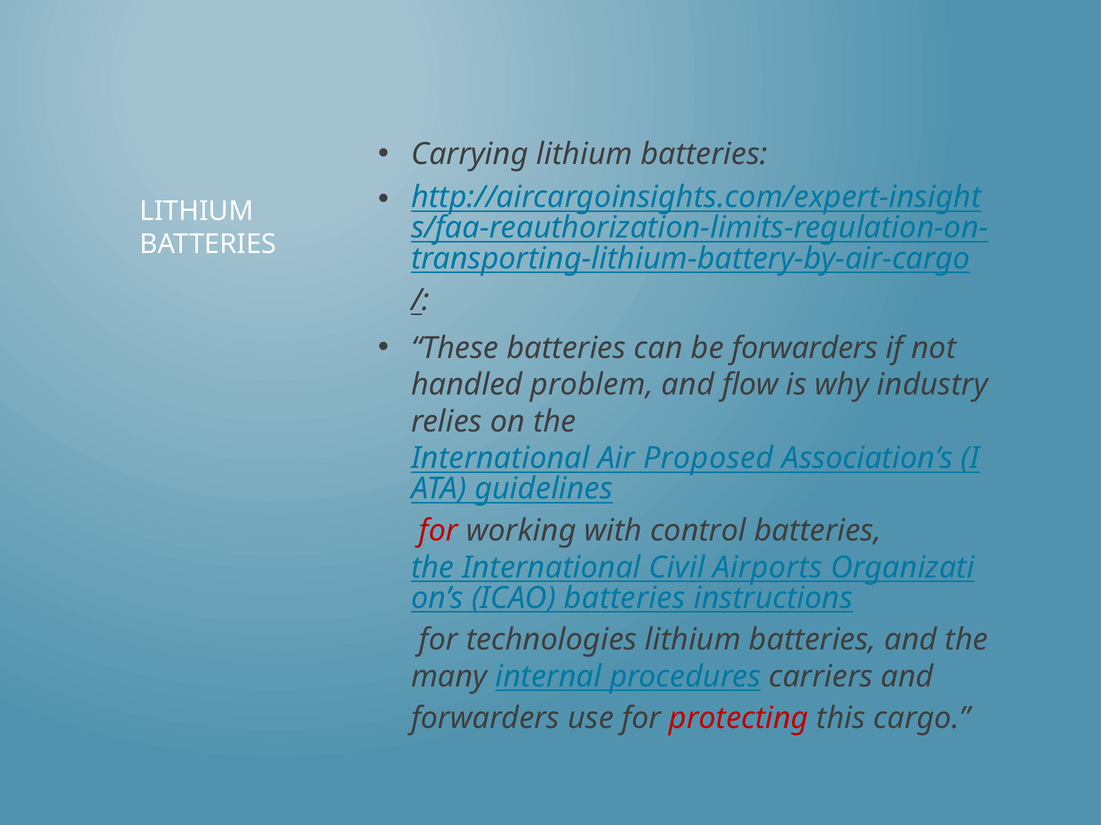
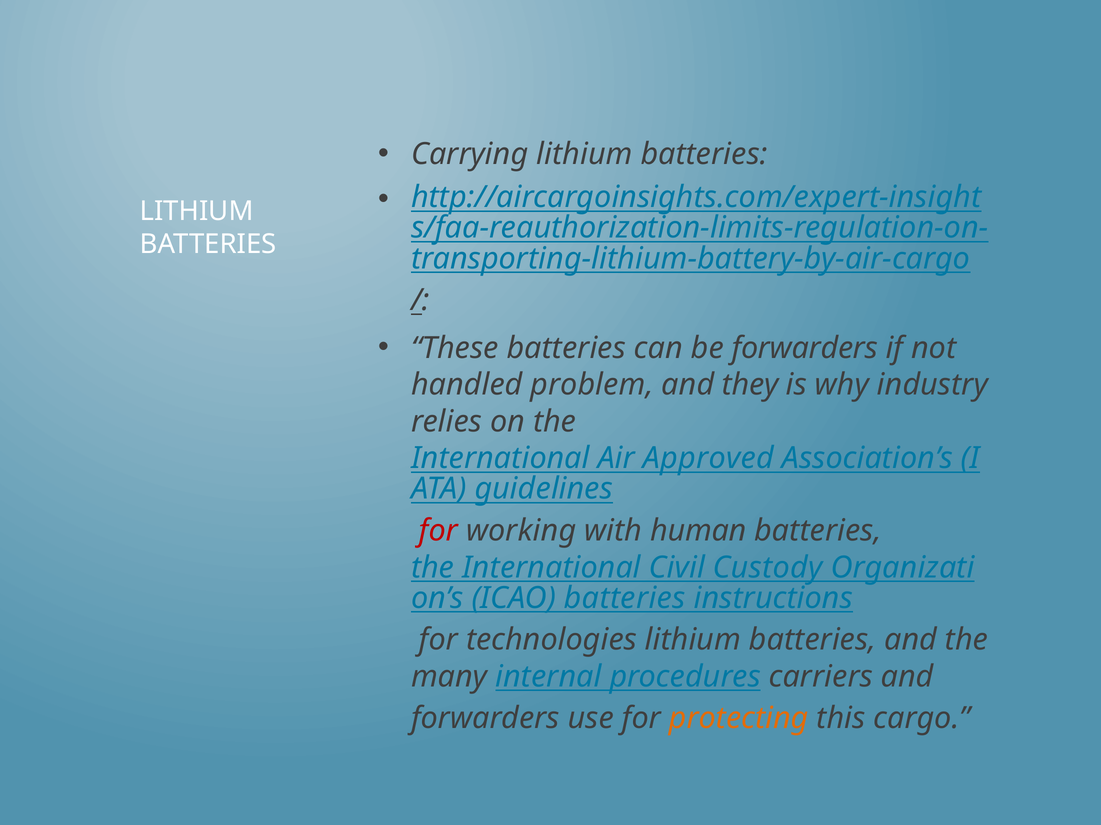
flow: flow -> they
Proposed: Proposed -> Approved
control: control -> human
Airports: Airports -> Custody
protecting colour: red -> orange
